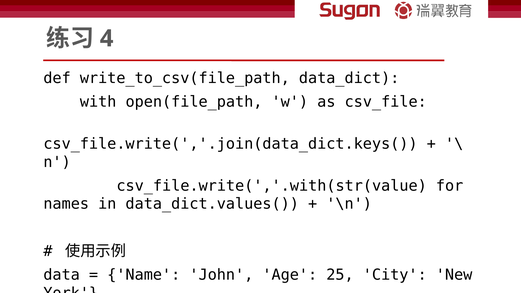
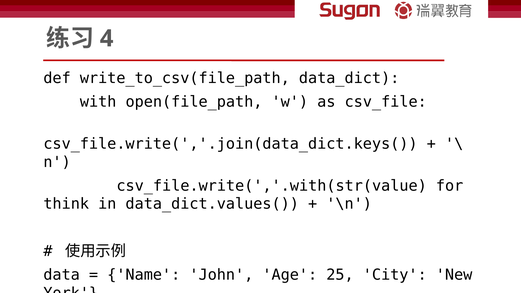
names: names -> think
